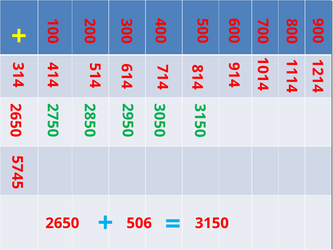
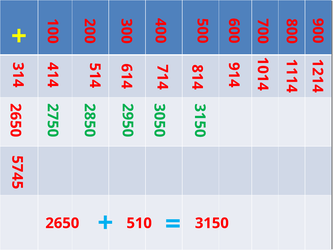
506: 506 -> 510
